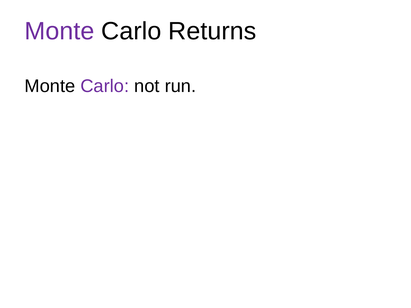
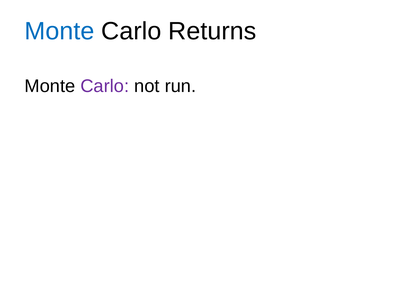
Monte at (59, 31) colour: purple -> blue
